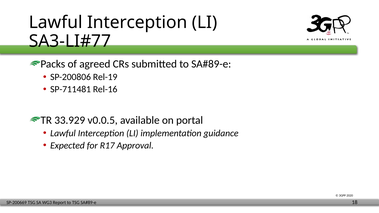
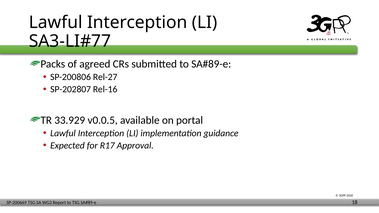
Rel-19: Rel-19 -> Rel-27
SP-711481: SP-711481 -> SP-202807
